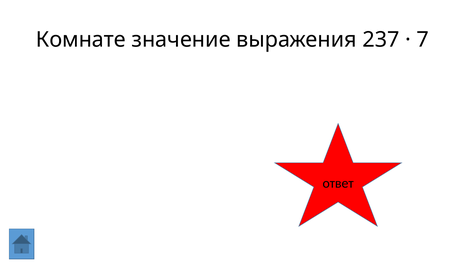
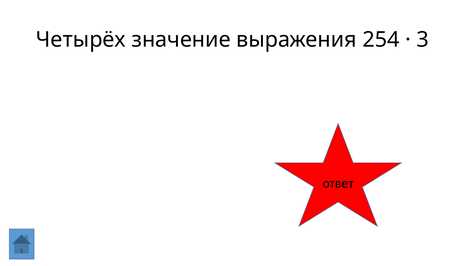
Комнате: Комнате -> Четырёх
237: 237 -> 254
7: 7 -> 3
